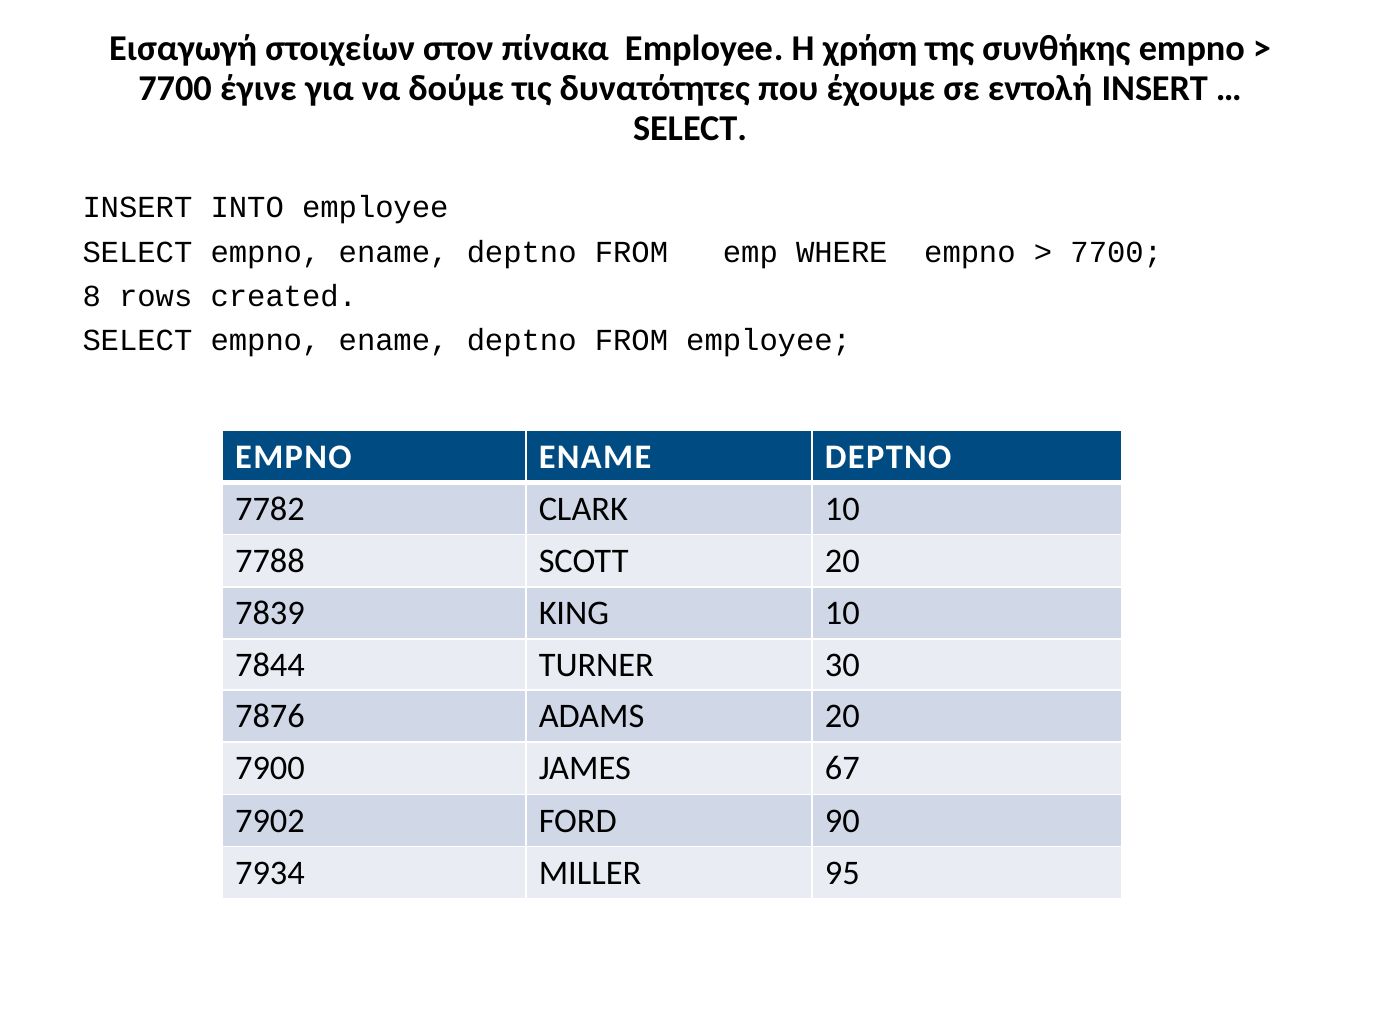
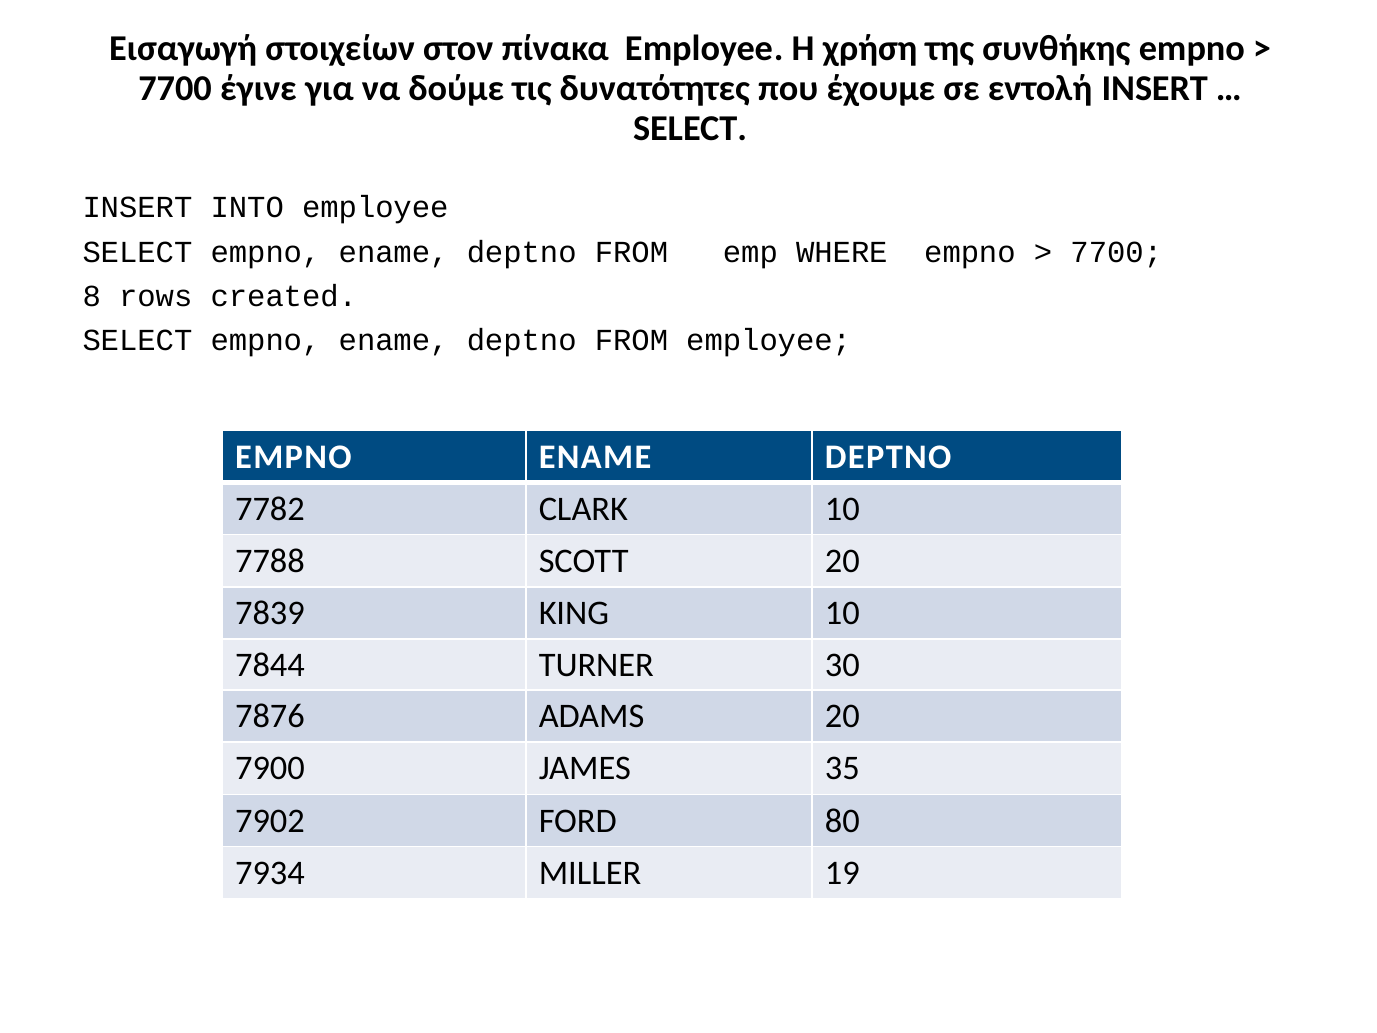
67: 67 -> 35
90: 90 -> 80
95: 95 -> 19
